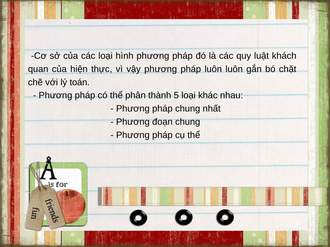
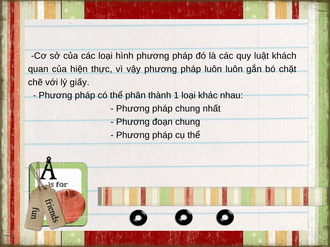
toán: toán -> giấy
5: 5 -> 1
